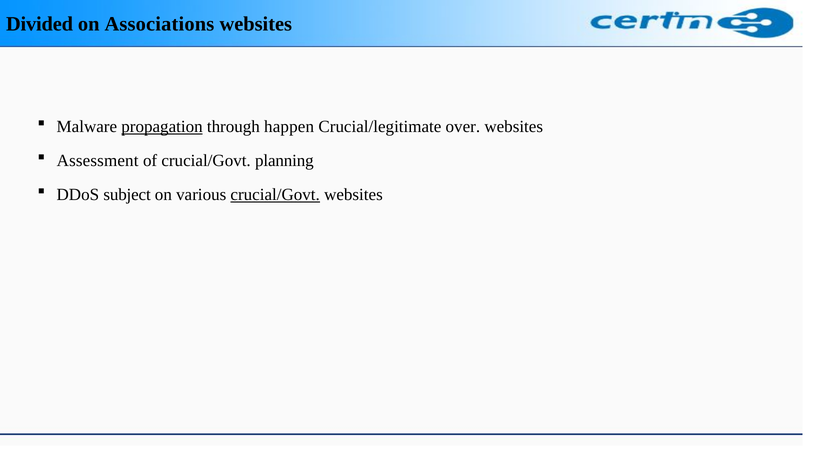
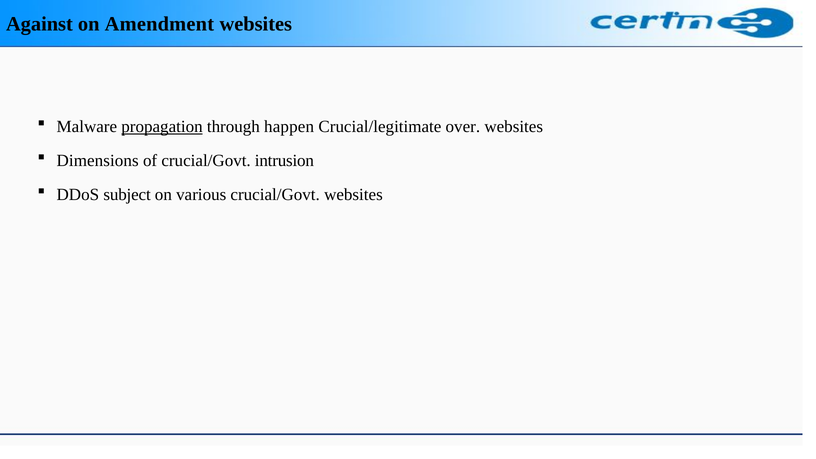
Divided: Divided -> Against
Associations: Associations -> Amendment
Assessment: Assessment -> Dimensions
planning: planning -> intrusion
crucial/Govt at (275, 195) underline: present -> none
